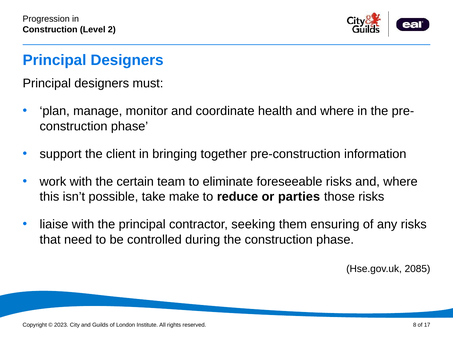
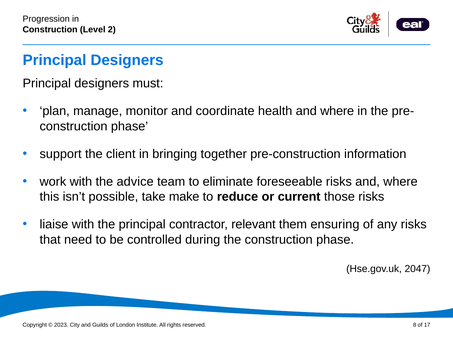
certain: certain -> advice
parties: parties -> current
seeking: seeking -> relevant
2085: 2085 -> 2047
